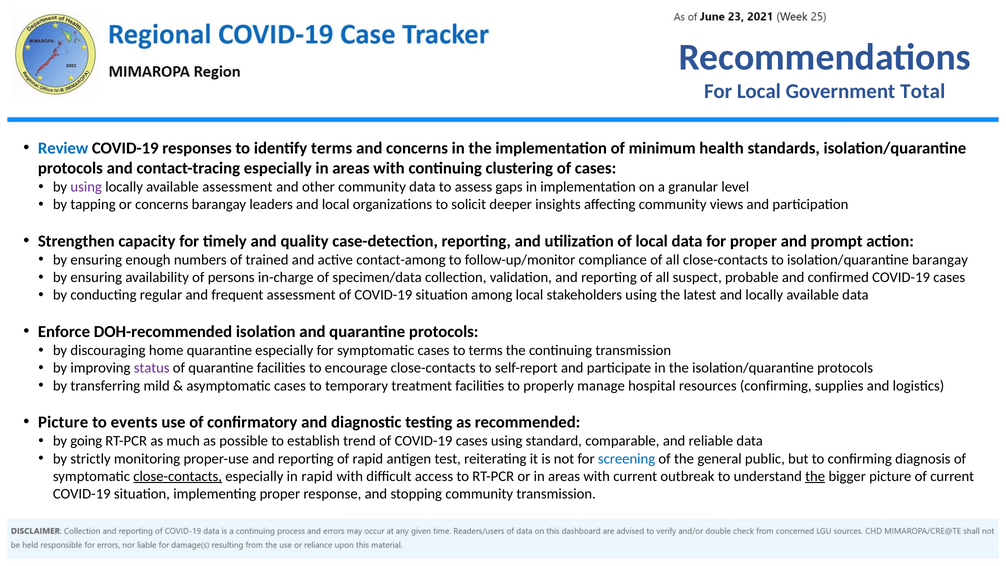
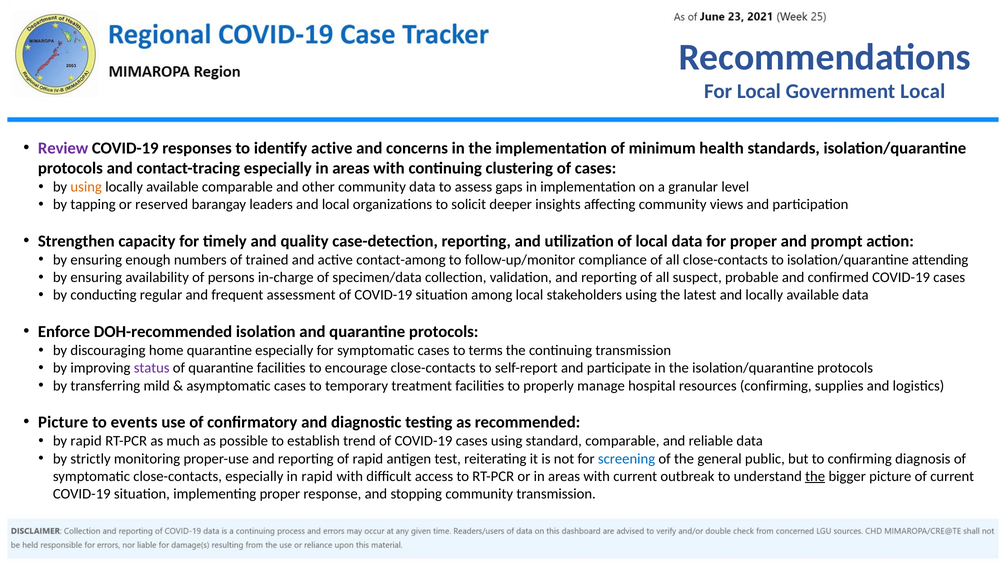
Government Total: Total -> Local
Review colour: blue -> purple
identify terms: terms -> active
using at (86, 187) colour: purple -> orange
available assessment: assessment -> comparable
or concerns: concerns -> reserved
isolation/quarantine barangay: barangay -> attending
by going: going -> rapid
close-contacts at (178, 476) underline: present -> none
